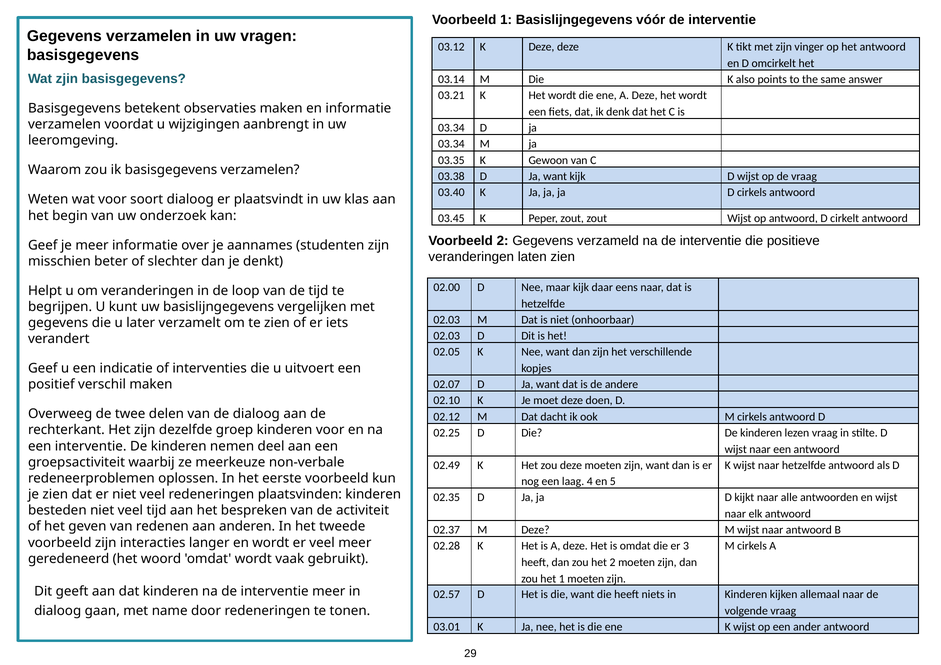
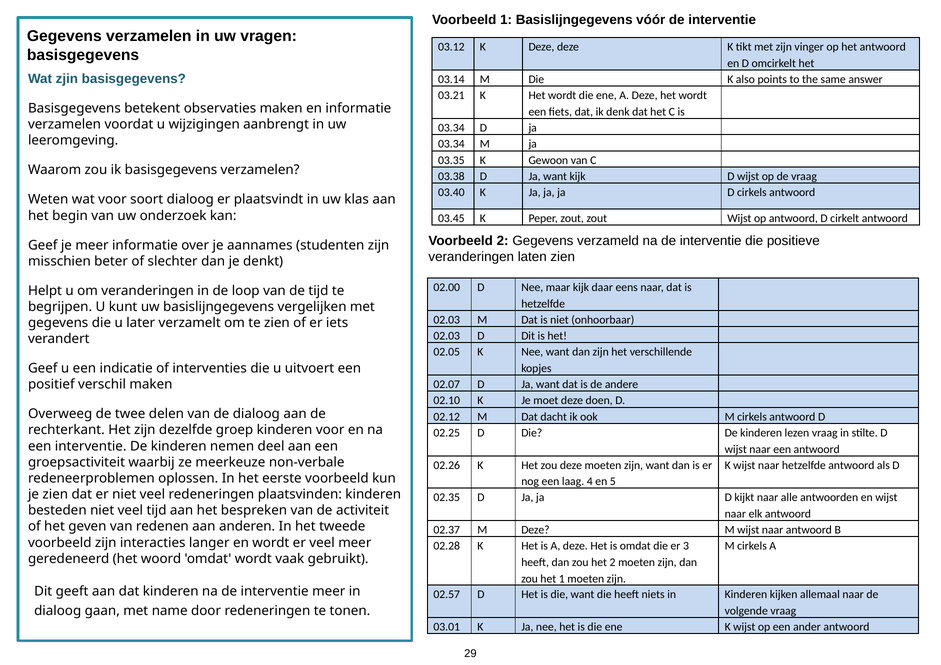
02.49: 02.49 -> 02.26
